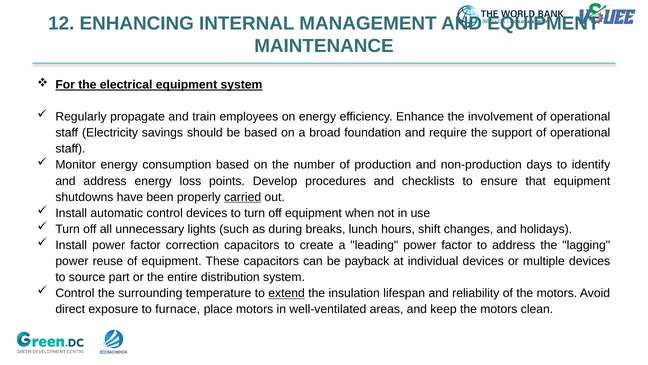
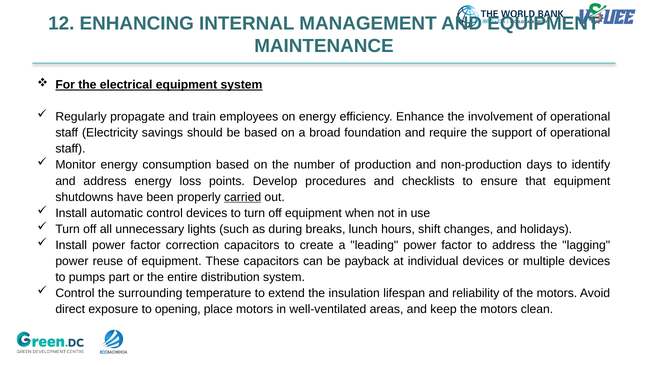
source: source -> pumps
extend underline: present -> none
furnace: furnace -> opening
